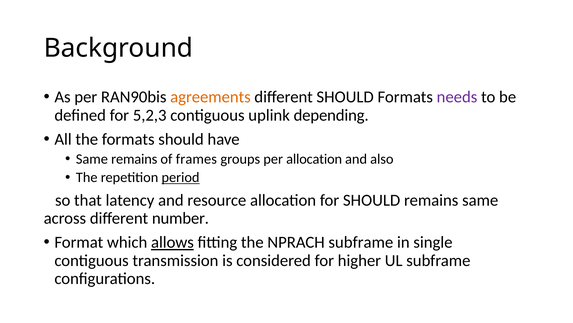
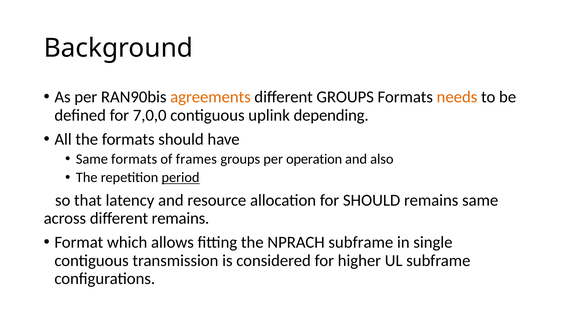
different SHOULD: SHOULD -> GROUPS
needs colour: purple -> orange
5,2,3: 5,2,3 -> 7,0,0
Same remains: remains -> formats
per allocation: allocation -> operation
different number: number -> remains
allows underline: present -> none
